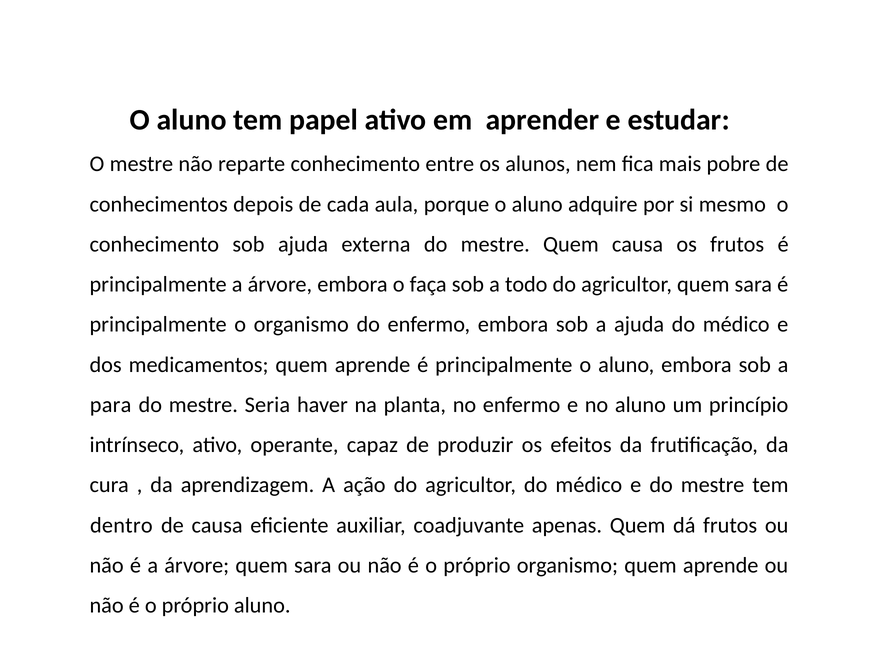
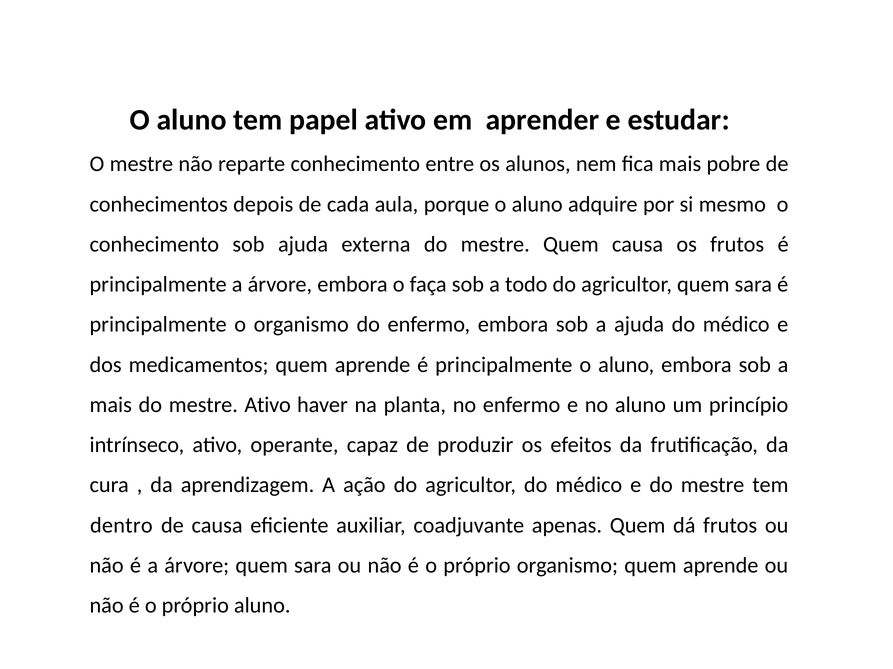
para at (111, 405): para -> mais
mestre Seria: Seria -> Ativo
